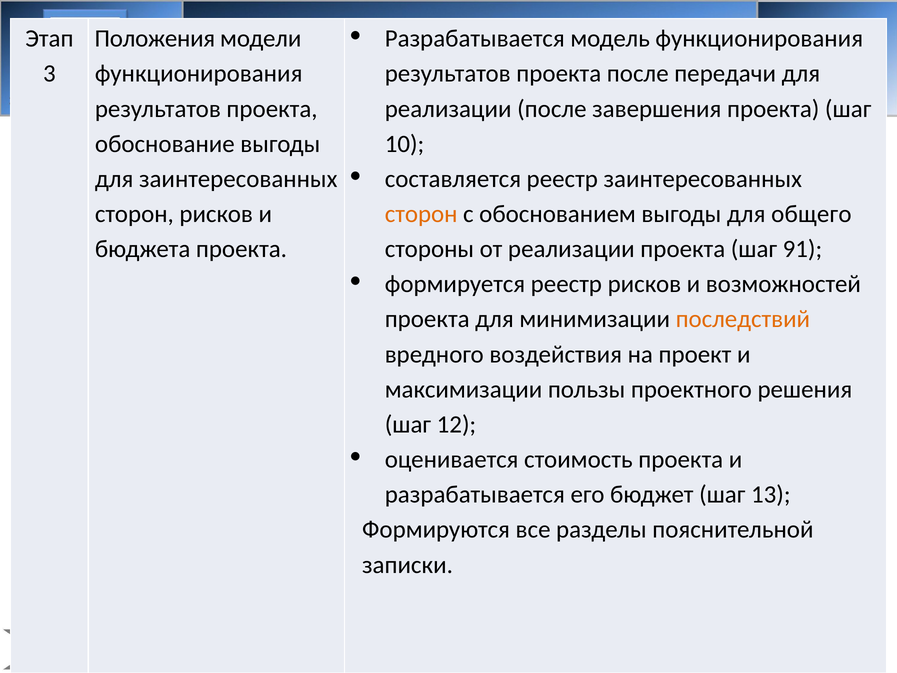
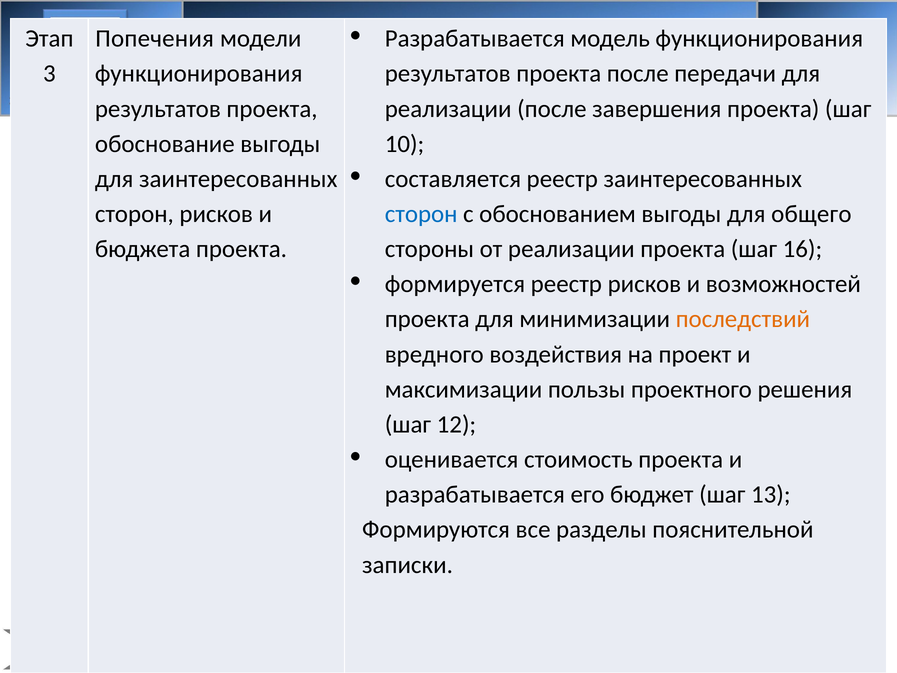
Положения: Положения -> Попечения
сторон at (421, 214) colour: orange -> blue
91: 91 -> 16
